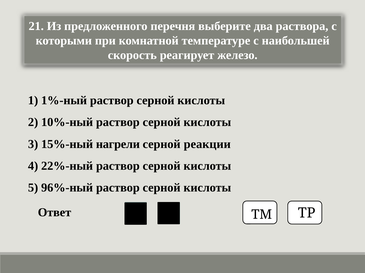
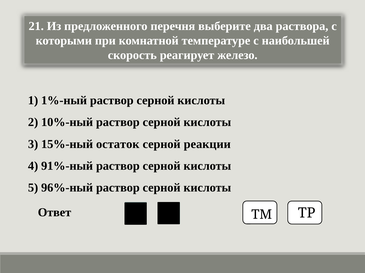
нагрели: нагрели -> остаток
22%-ный: 22%-ный -> 91%-ный
